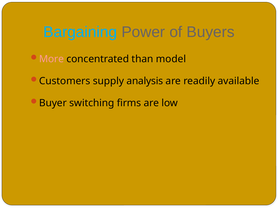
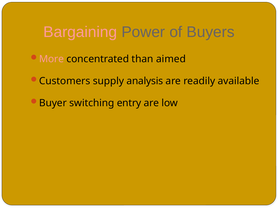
Bargaining colour: light blue -> pink
model: model -> aimed
firms: firms -> entry
